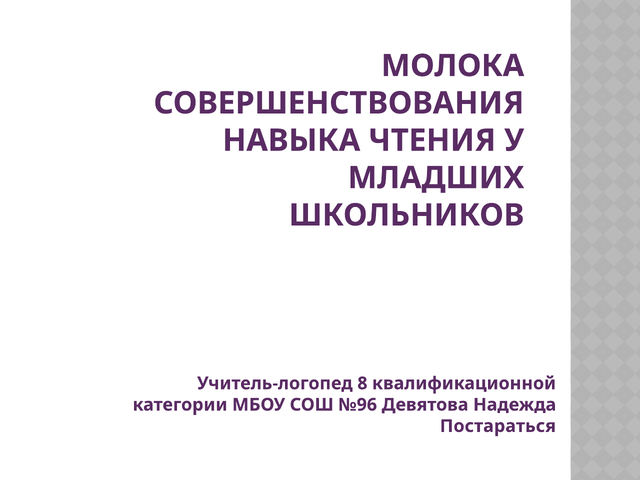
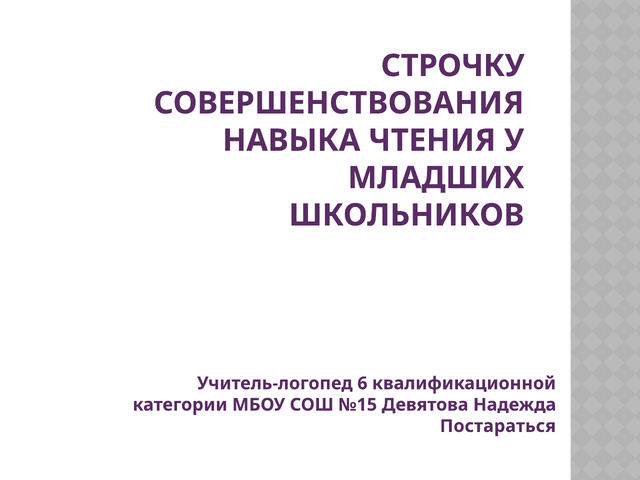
МОЛОКА: МОЛОКА -> СТРОЧКУ
8: 8 -> 6
№96: №96 -> №15
